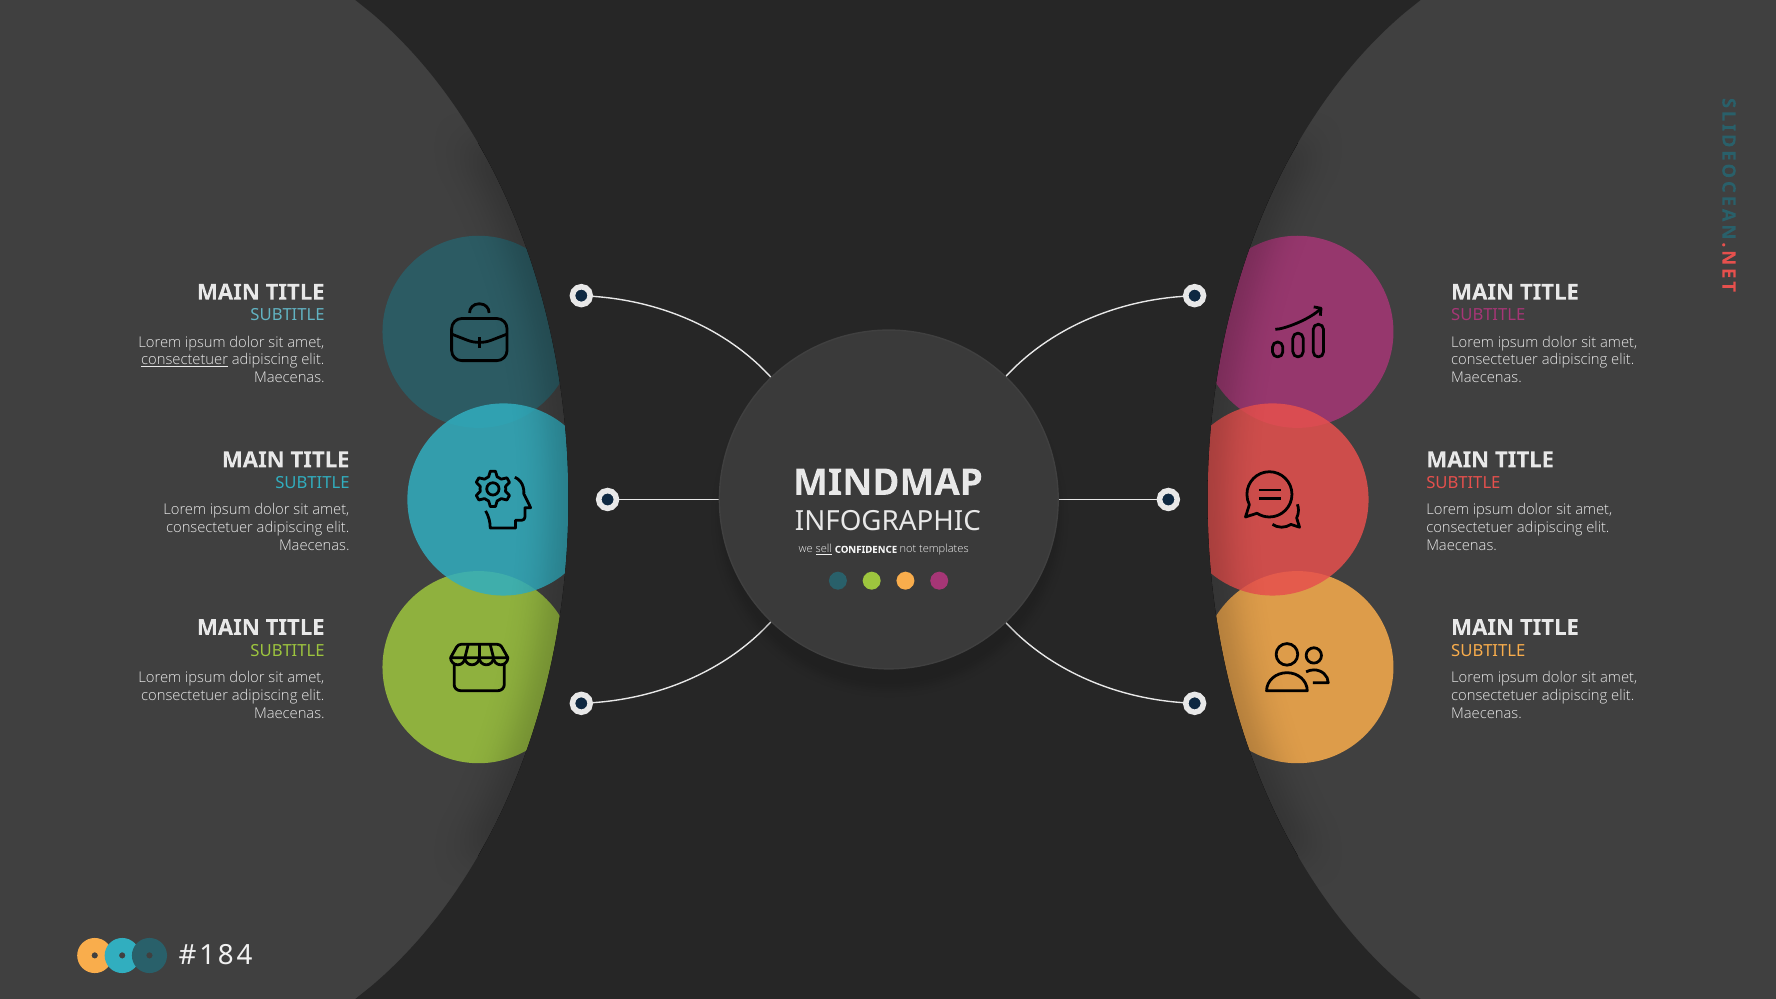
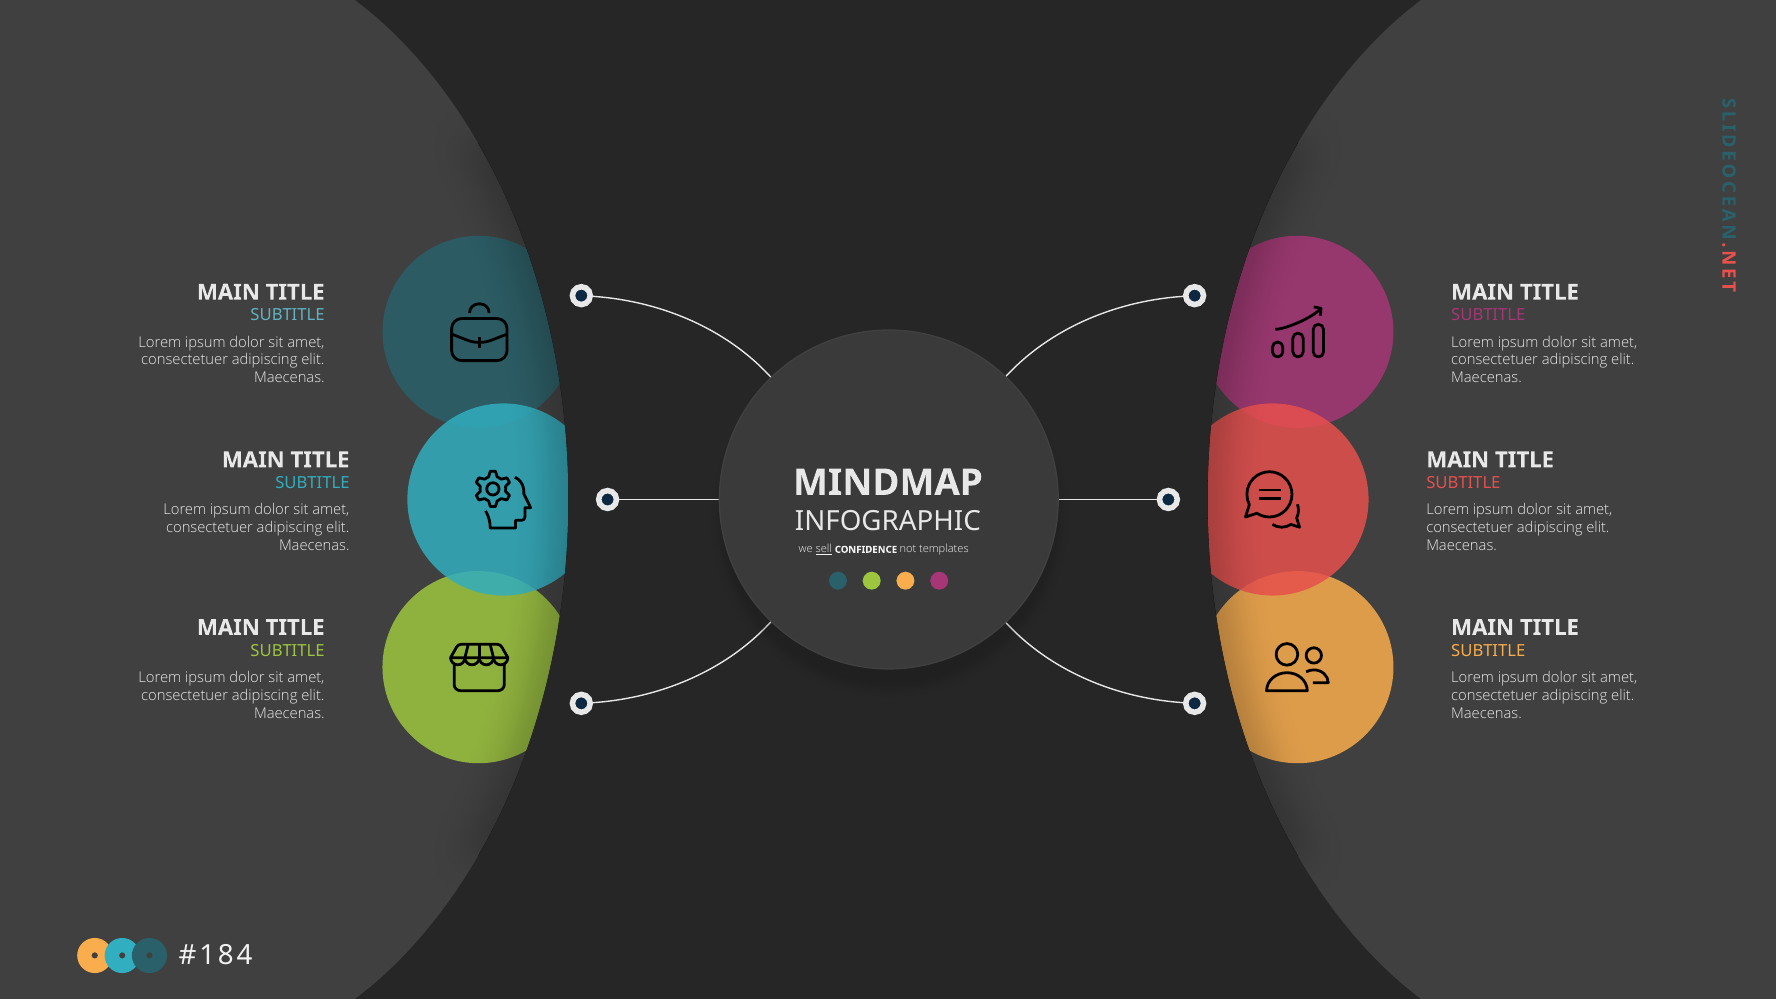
consectetuer at (185, 360) underline: present -> none
